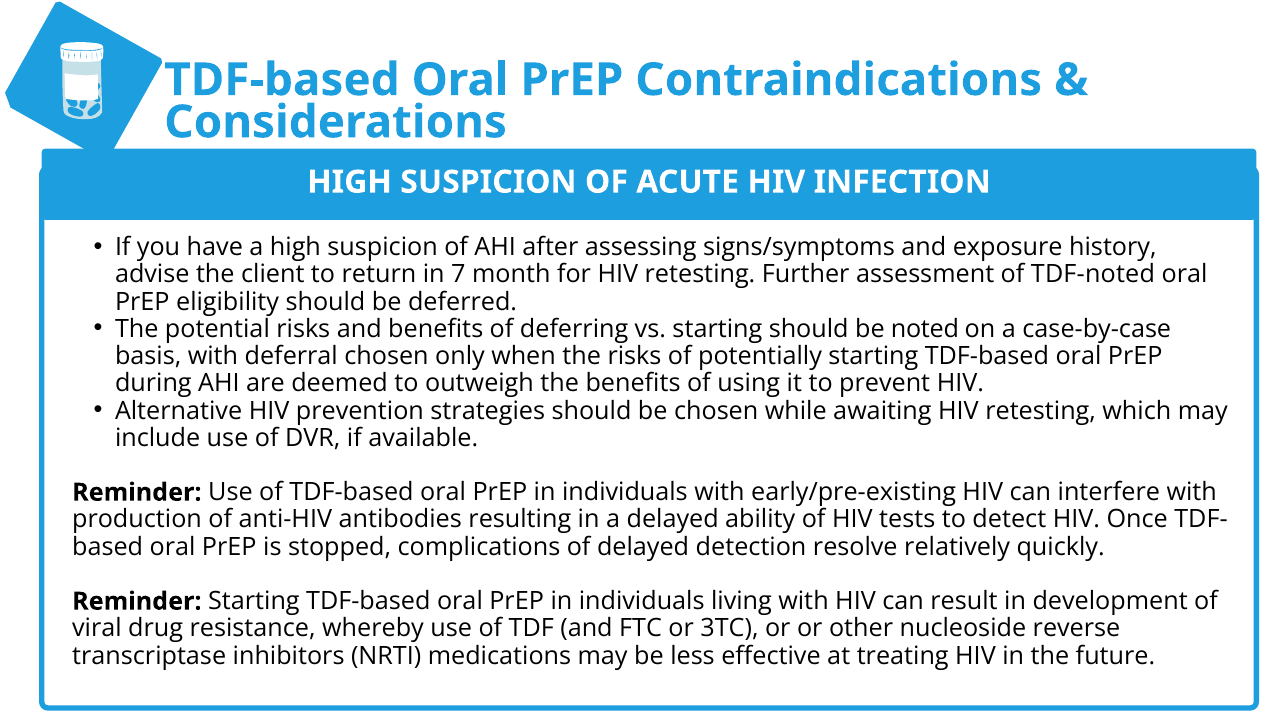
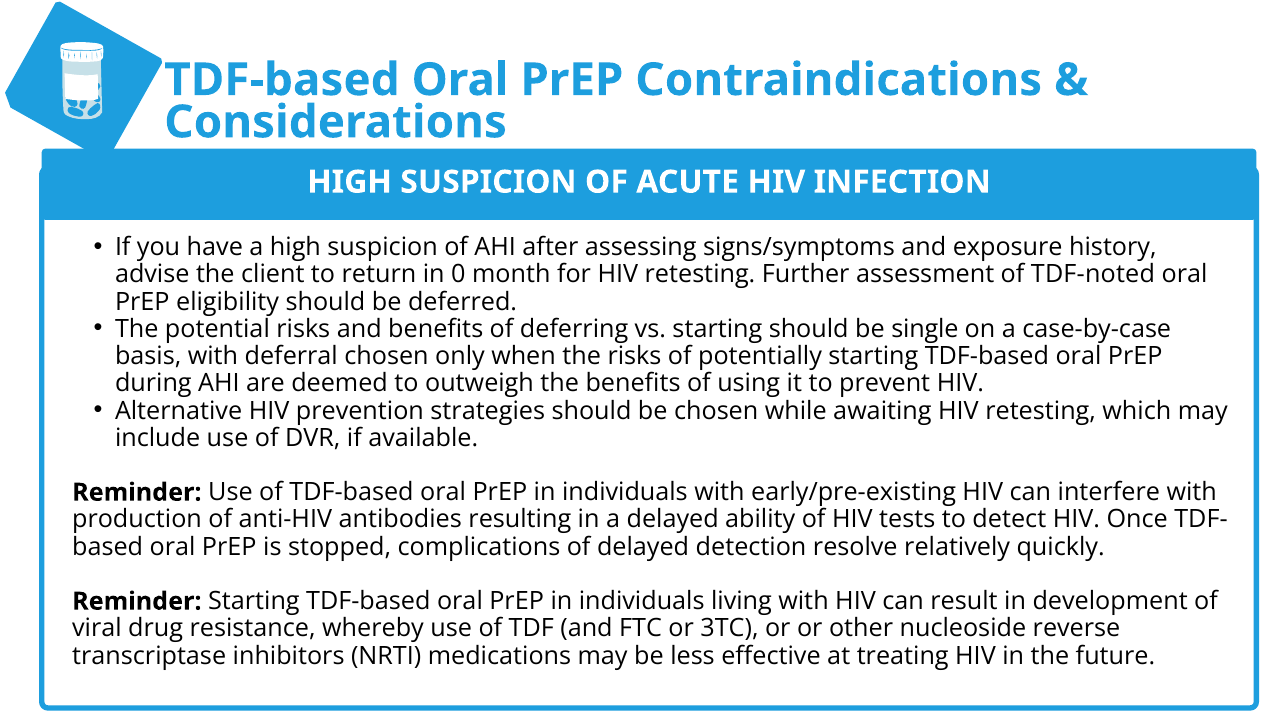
7: 7 -> 0
noted: noted -> single
